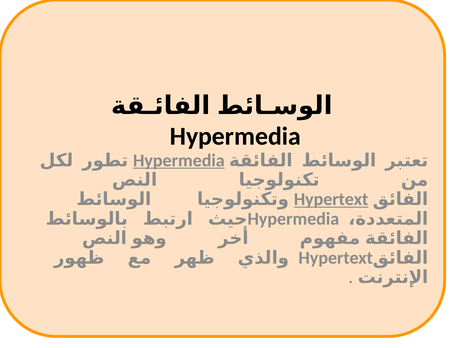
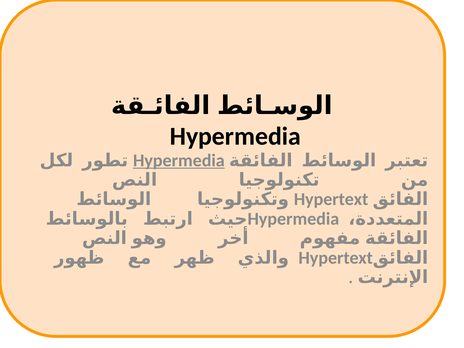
Hypertext at (331, 199) underline: present -> none
